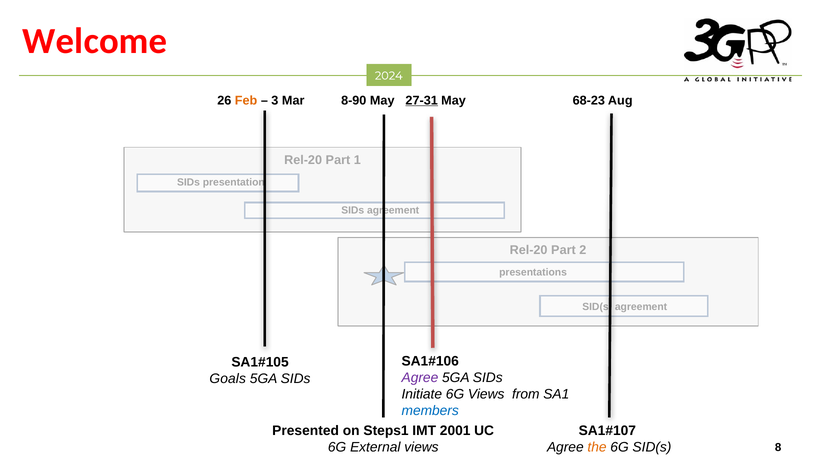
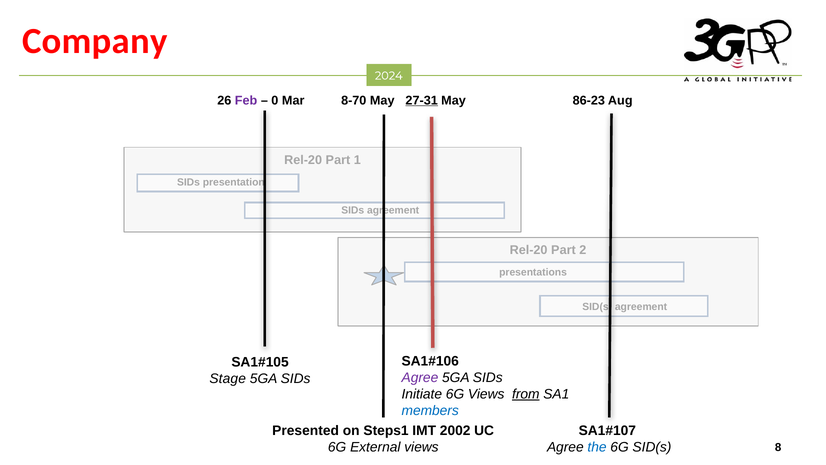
Welcome: Welcome -> Company
Feb colour: orange -> purple
3: 3 -> 0
8-90: 8-90 -> 8-70
68-23: 68-23 -> 86-23
Goals: Goals -> Stage
from underline: none -> present
2001: 2001 -> 2002
the colour: orange -> blue
